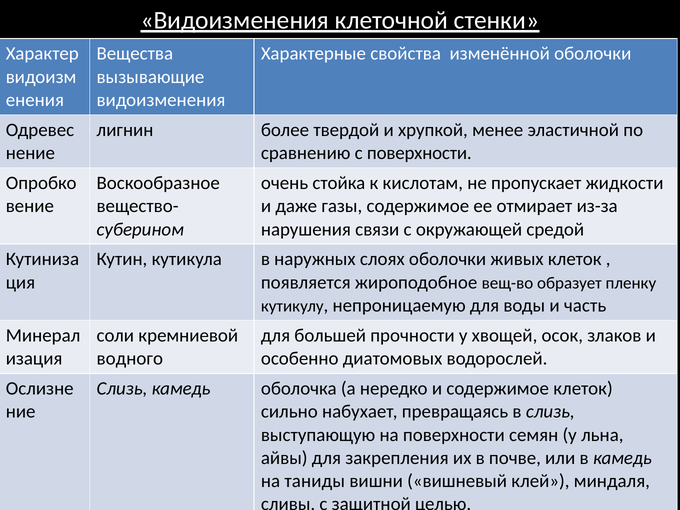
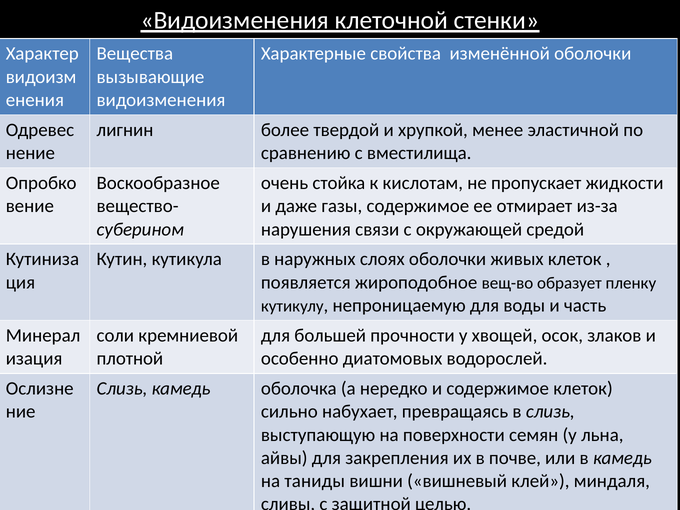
с поверхности: поверхности -> вместилища
водного: водного -> плотной
